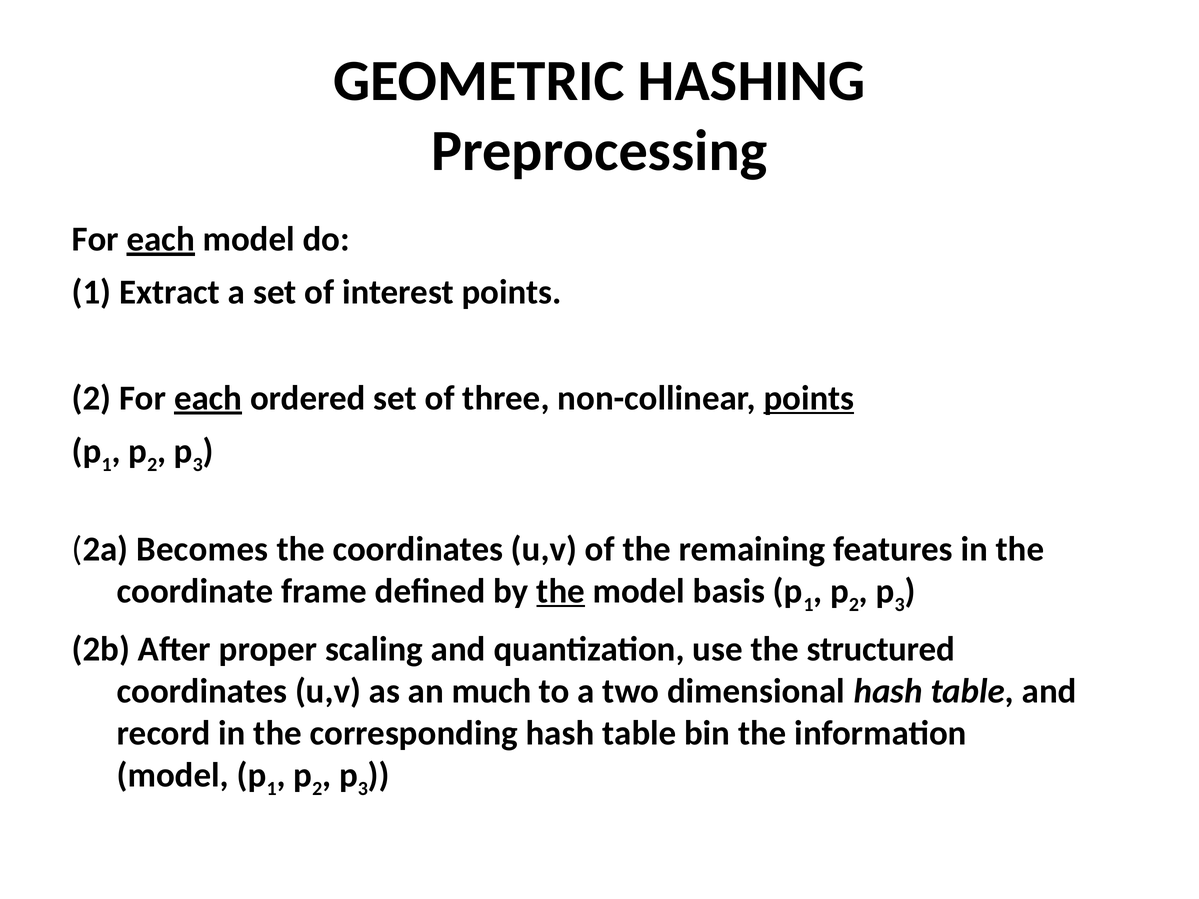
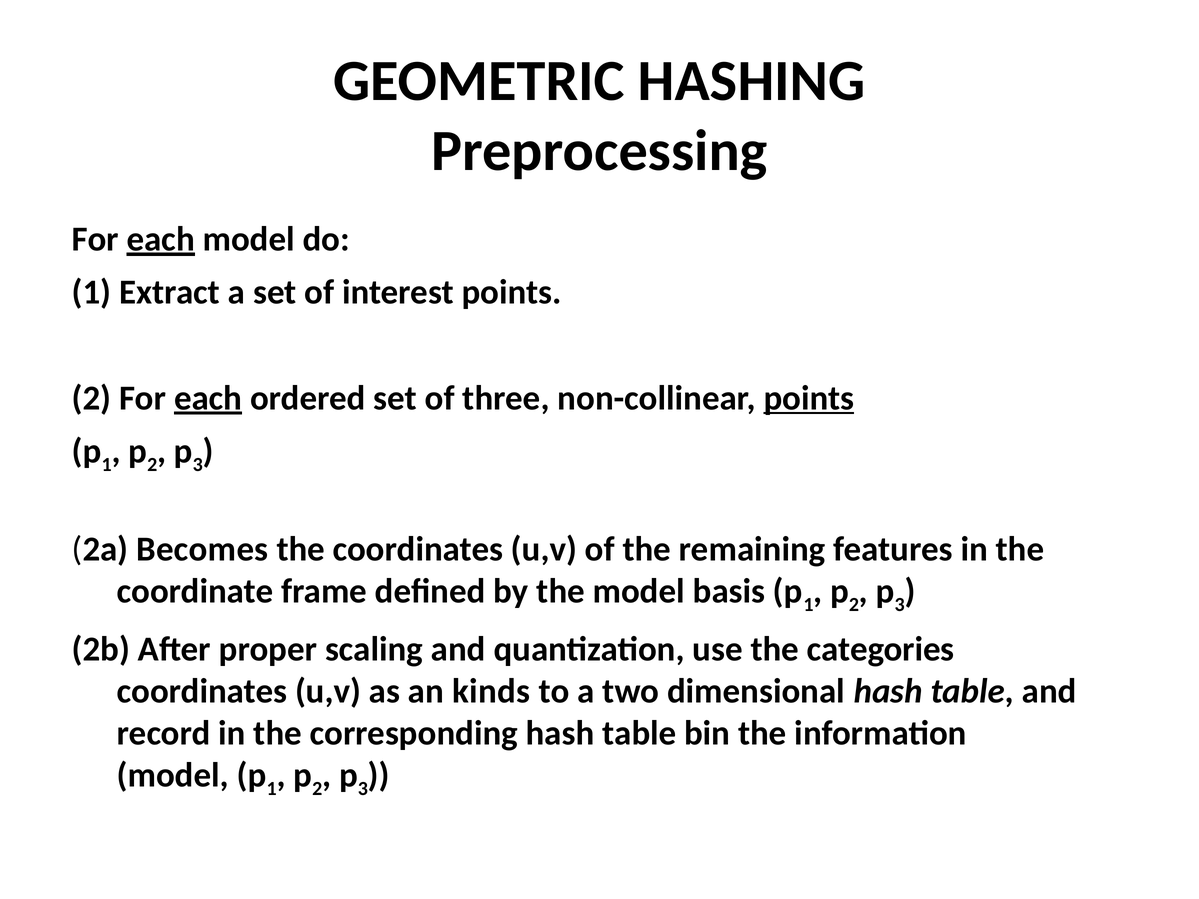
the at (561, 591) underline: present -> none
structured: structured -> categories
much: much -> kinds
